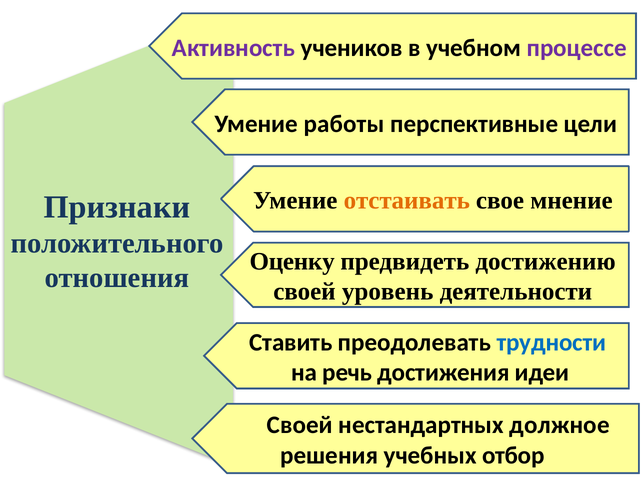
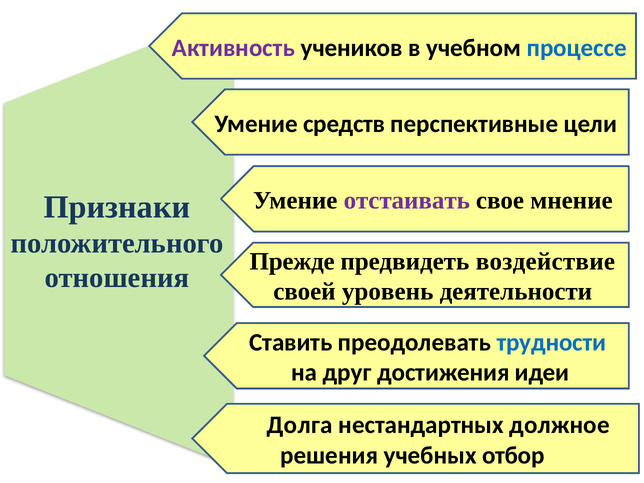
процессе colour: purple -> blue
работы: работы -> средств
отстаивать colour: orange -> purple
Оценку: Оценку -> Прежде
достижению: достижению -> воздействие
речь: речь -> друг
Своей at (300, 425): Своей -> Долга
